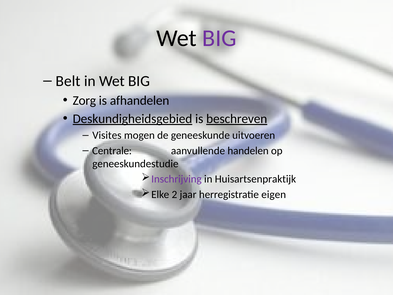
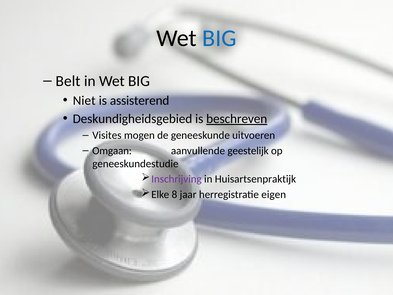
BIG at (219, 38) colour: purple -> blue
Zorg: Zorg -> Niet
afhandelen: afhandelen -> assisterend
Deskundigheidsgebied underline: present -> none
Centrale: Centrale -> Omgaan
handelen: handelen -> geestelijk
2: 2 -> 8
